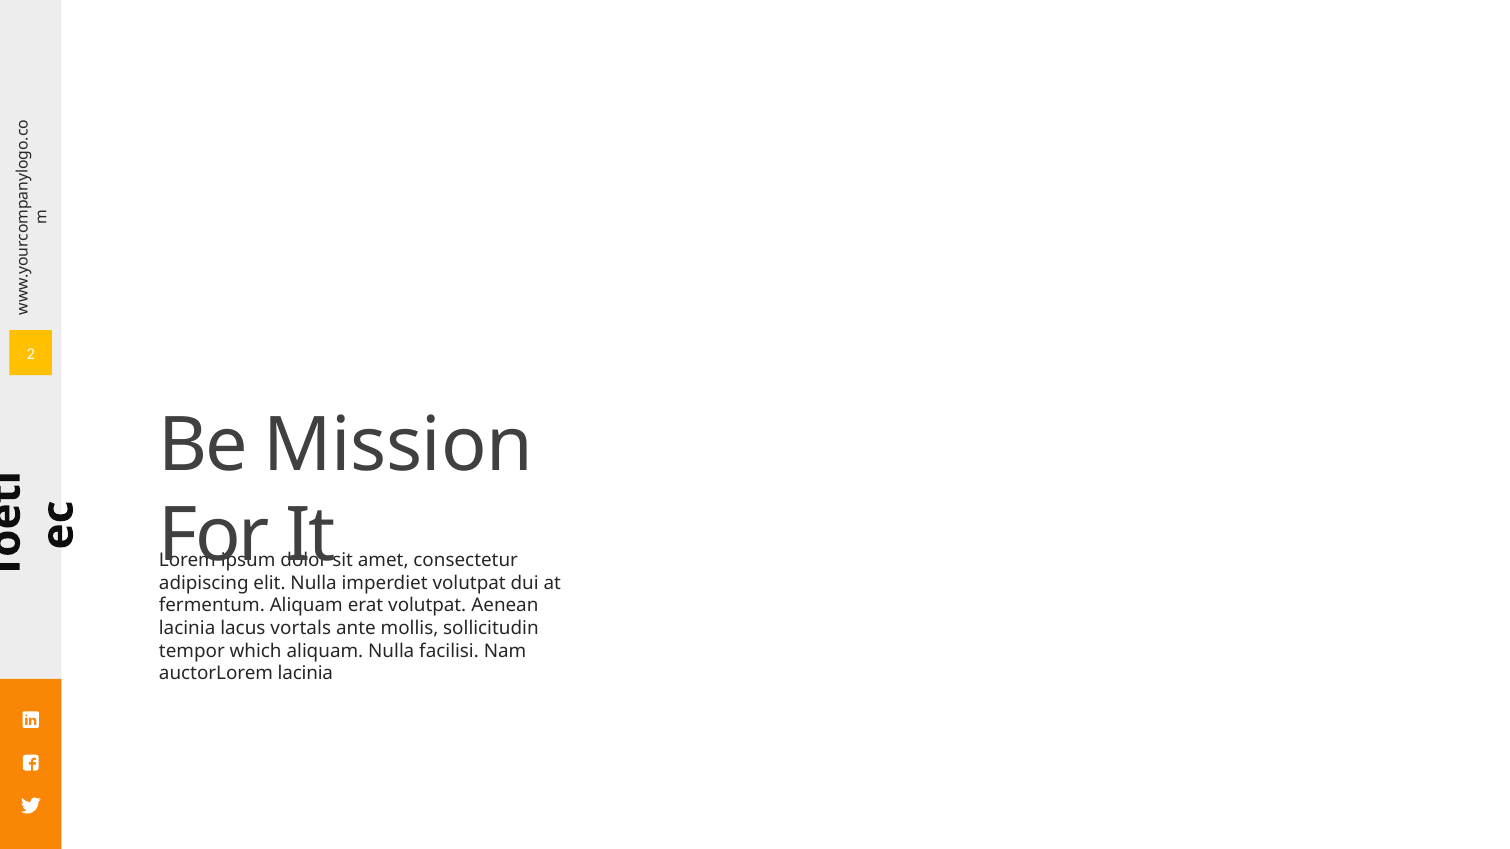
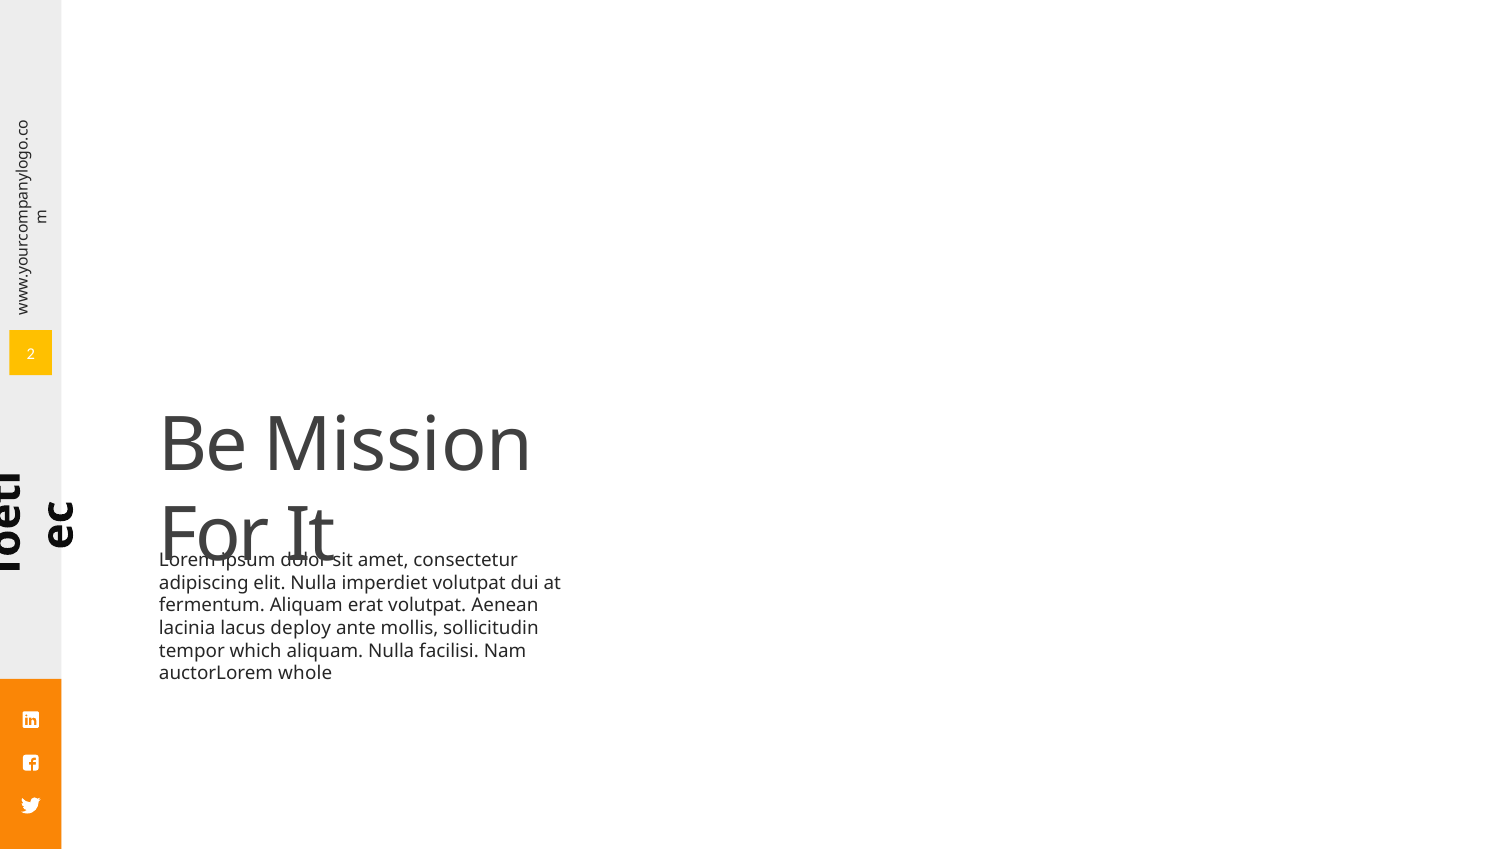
vortals: vortals -> deploy
auctorLorem lacinia: lacinia -> whole
